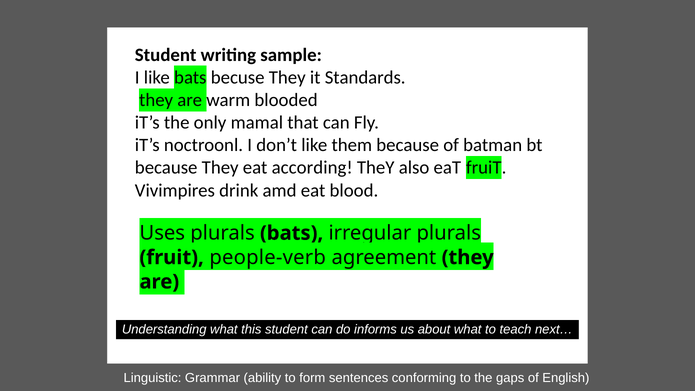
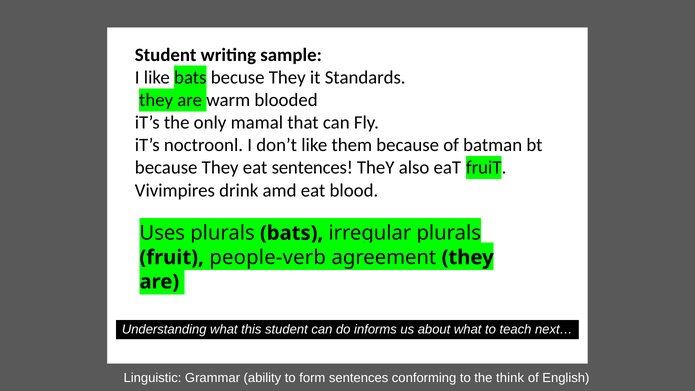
eat according: according -> sentences
gaps: gaps -> think
